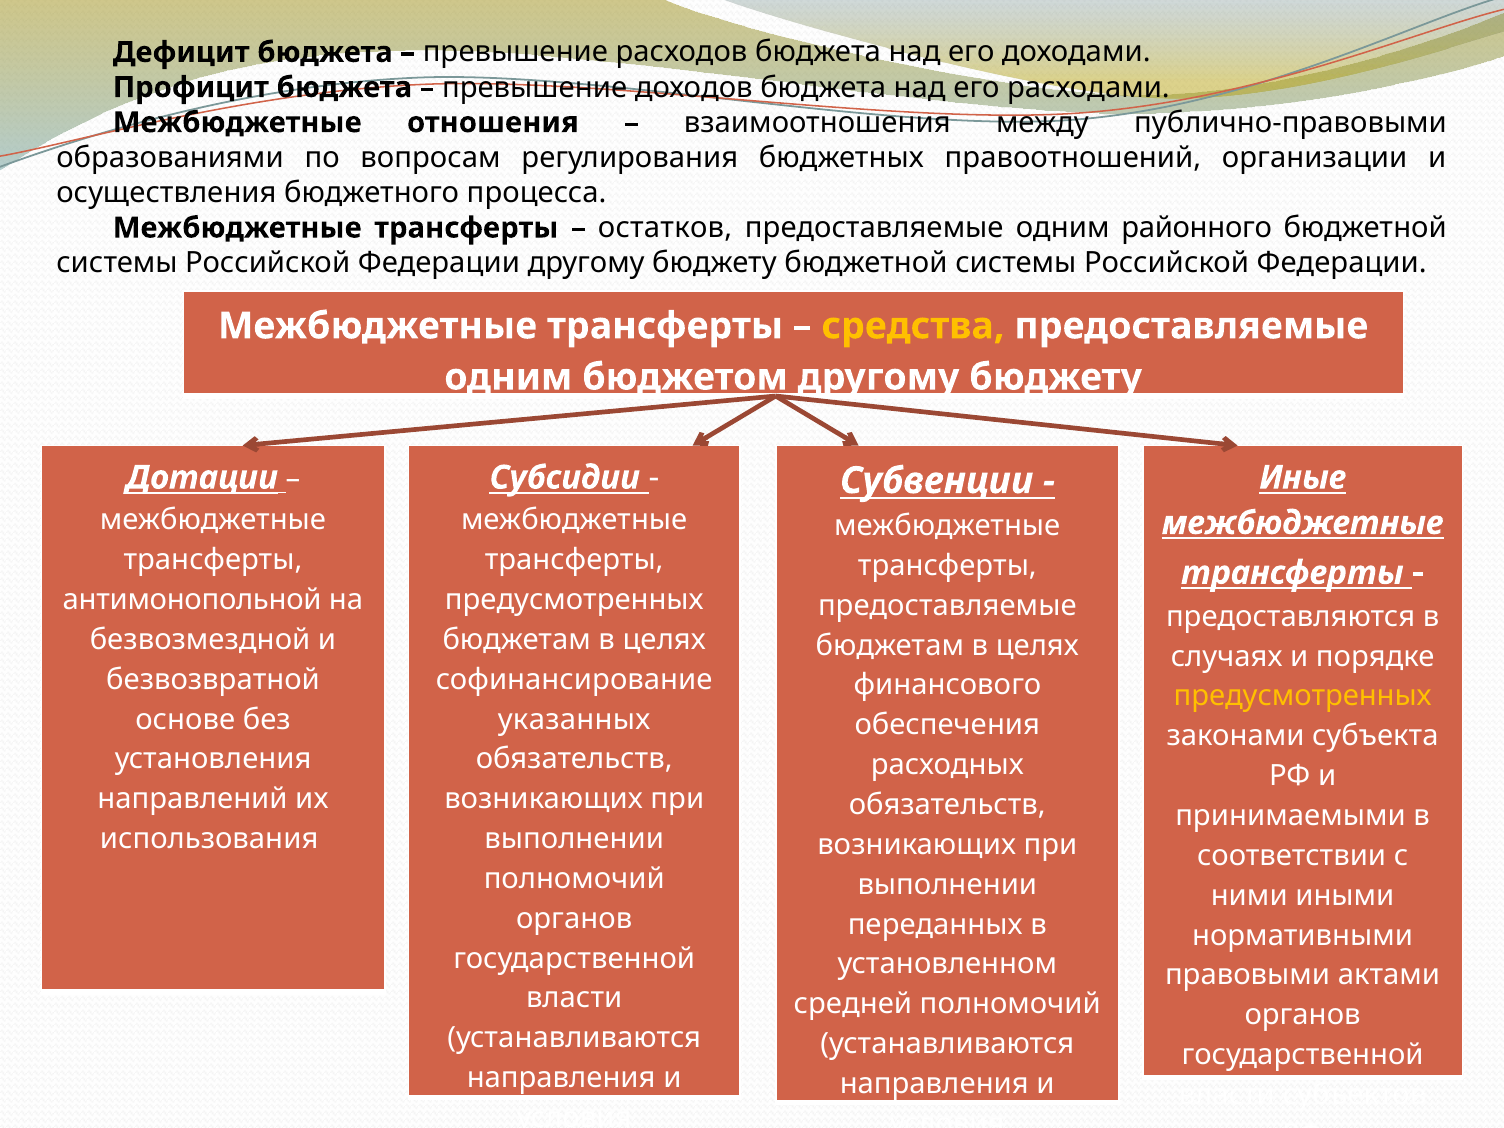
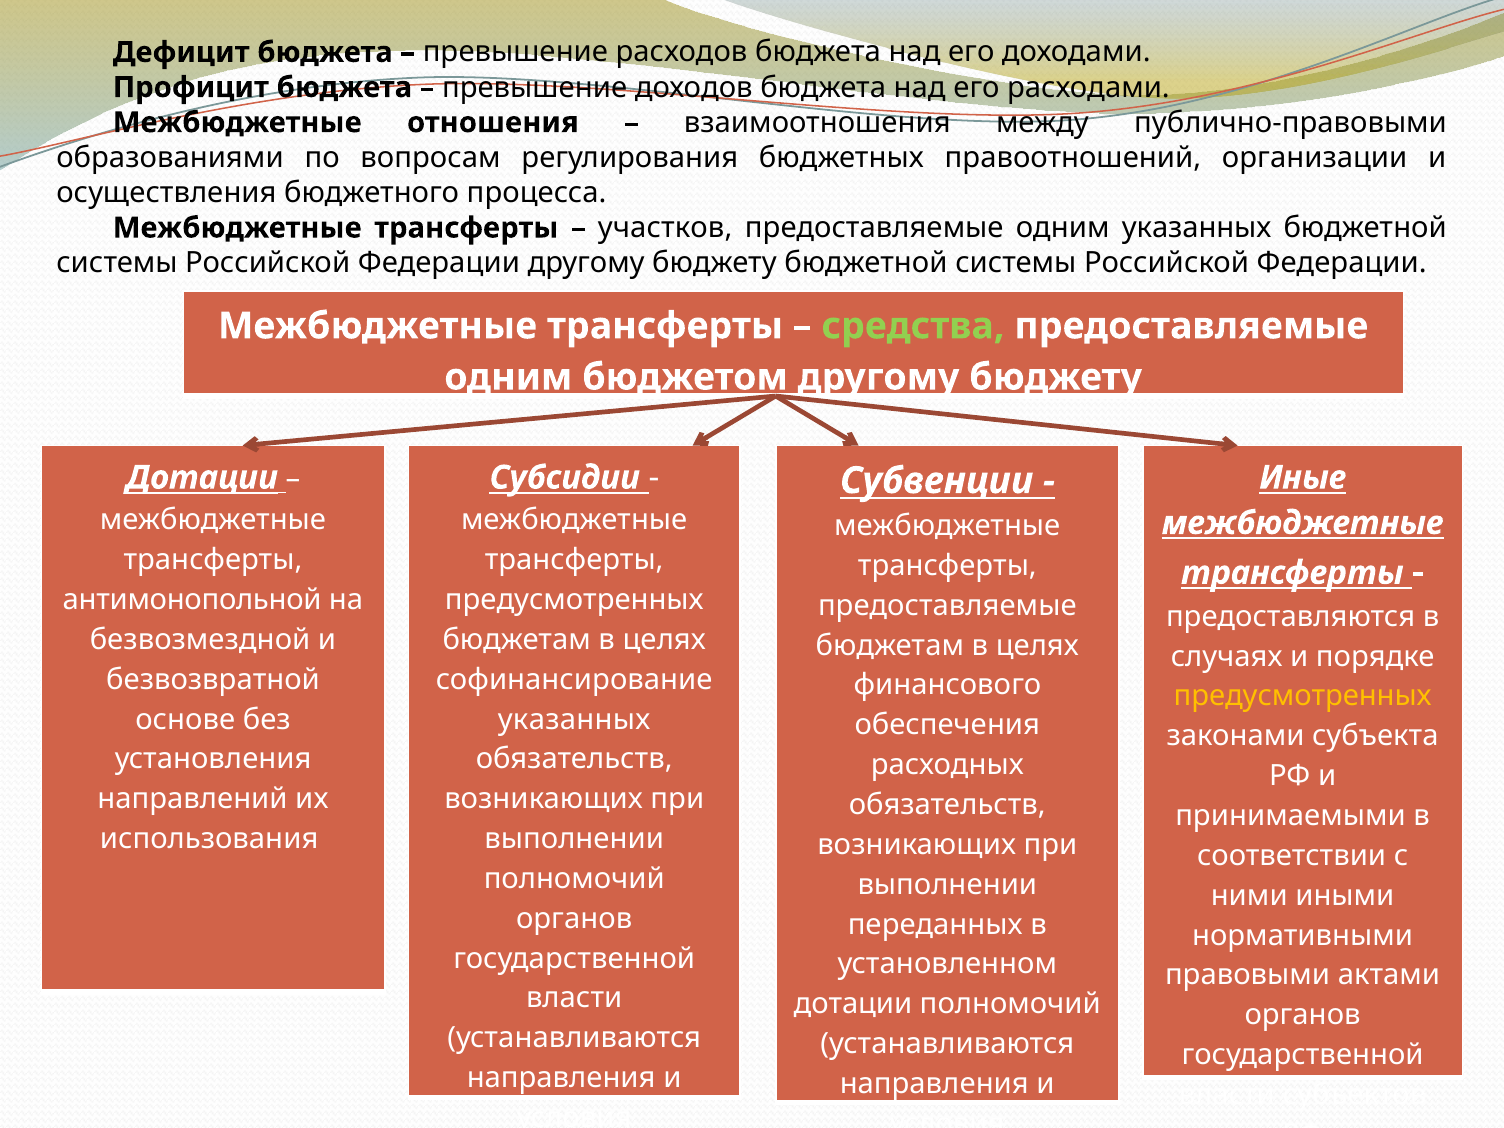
остатков: остатков -> участков
одним районного: районного -> указанных
средства colour: yellow -> light green
средней at (853, 1004): средней -> дотации
